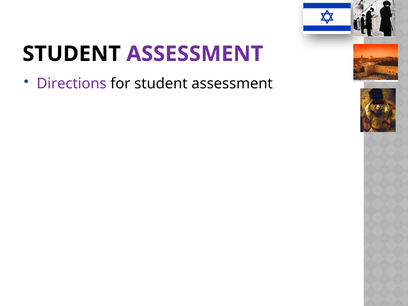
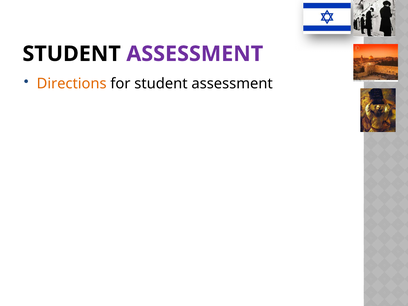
Directions colour: purple -> orange
